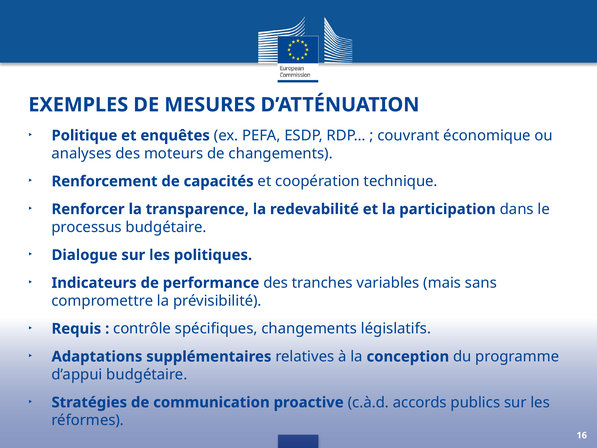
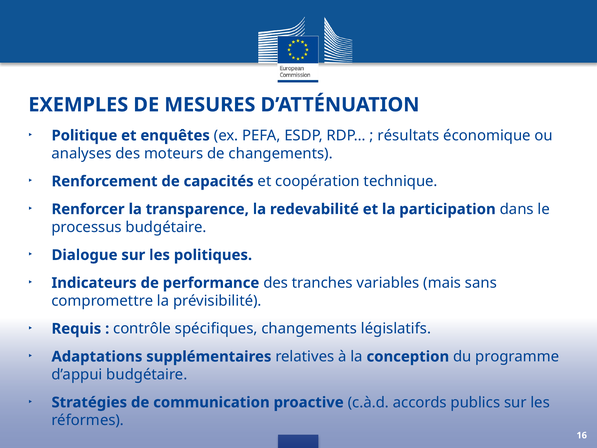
couvrant: couvrant -> résultats
